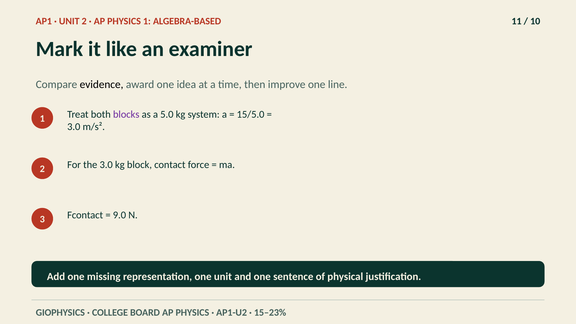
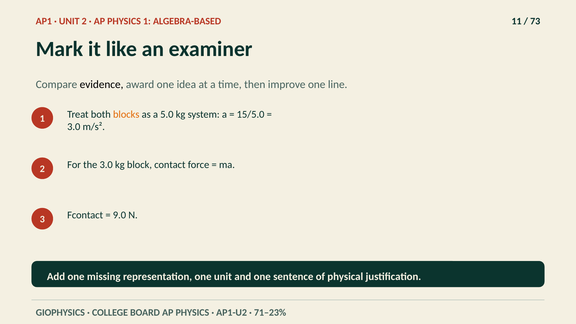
10: 10 -> 73
blocks colour: purple -> orange
15–23%: 15–23% -> 71–23%
